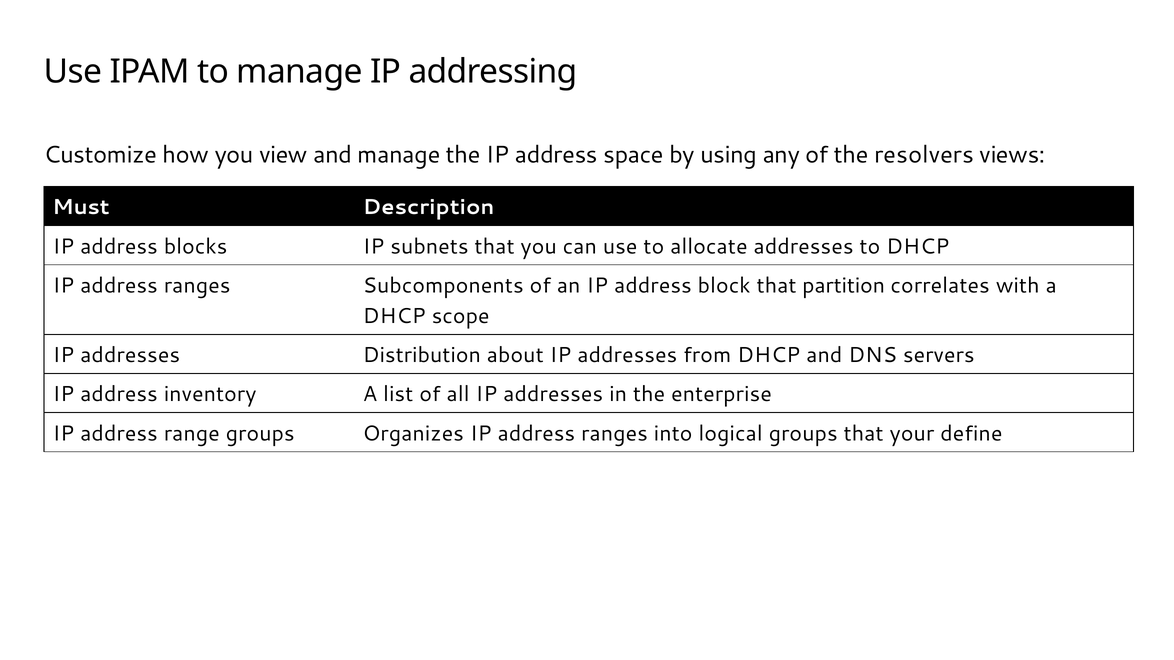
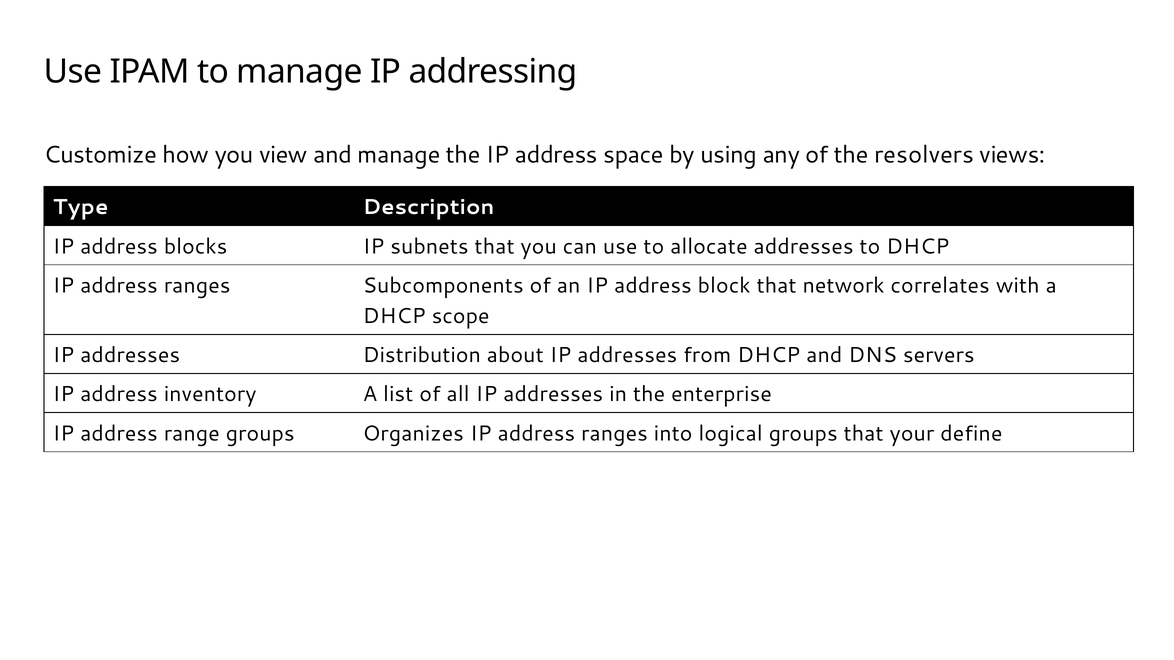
Must: Must -> Type
partition: partition -> network
